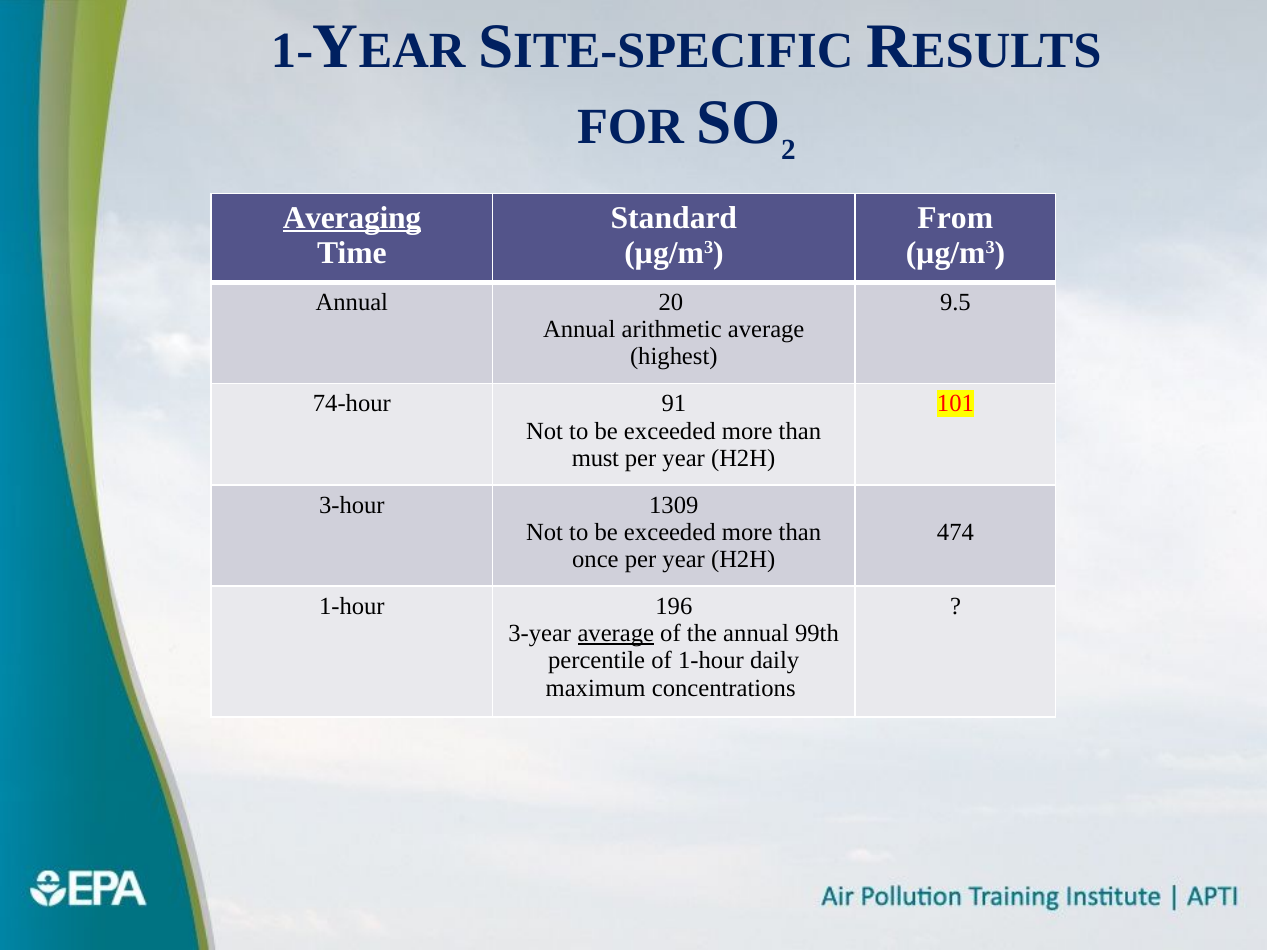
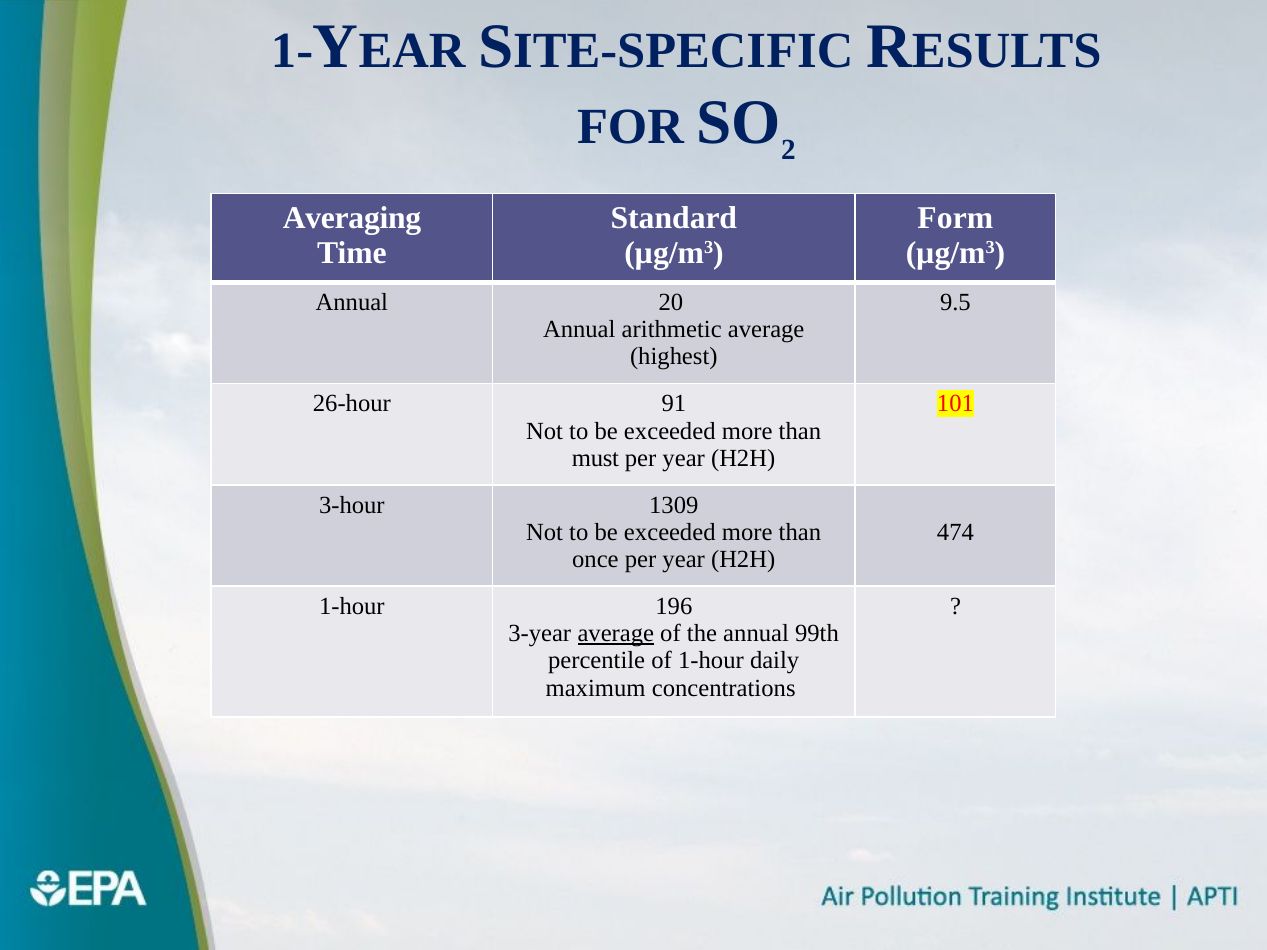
Averaging underline: present -> none
From: From -> Form
74-hour: 74-hour -> 26-hour
